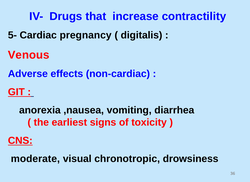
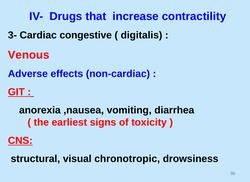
5-: 5- -> 3-
pregnancy: pregnancy -> congestive
moderate: moderate -> structural
